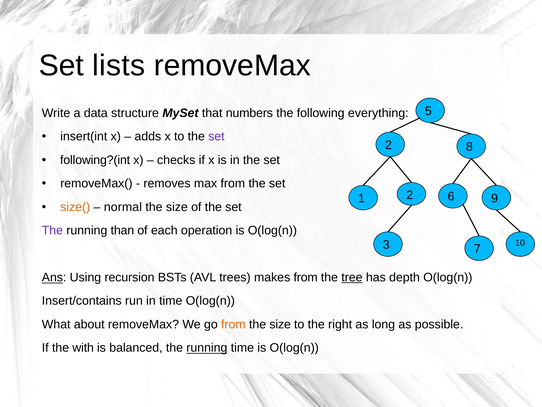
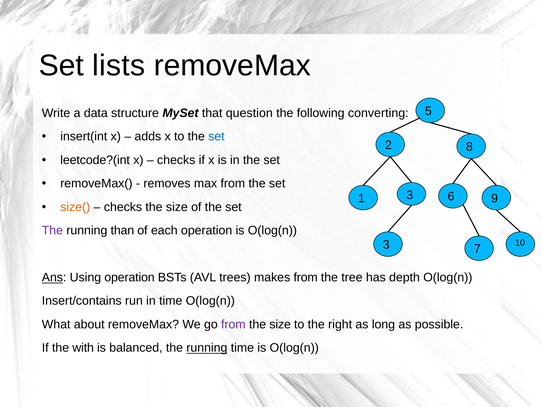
numbers: numbers -> question
everything: everything -> converting
set at (216, 136) colour: purple -> blue
following?(int: following?(int -> leetcode?(int
1 2: 2 -> 3
normal at (123, 207): normal -> checks
Using recursion: recursion -> operation
tree underline: present -> none
from at (233, 324) colour: orange -> purple
